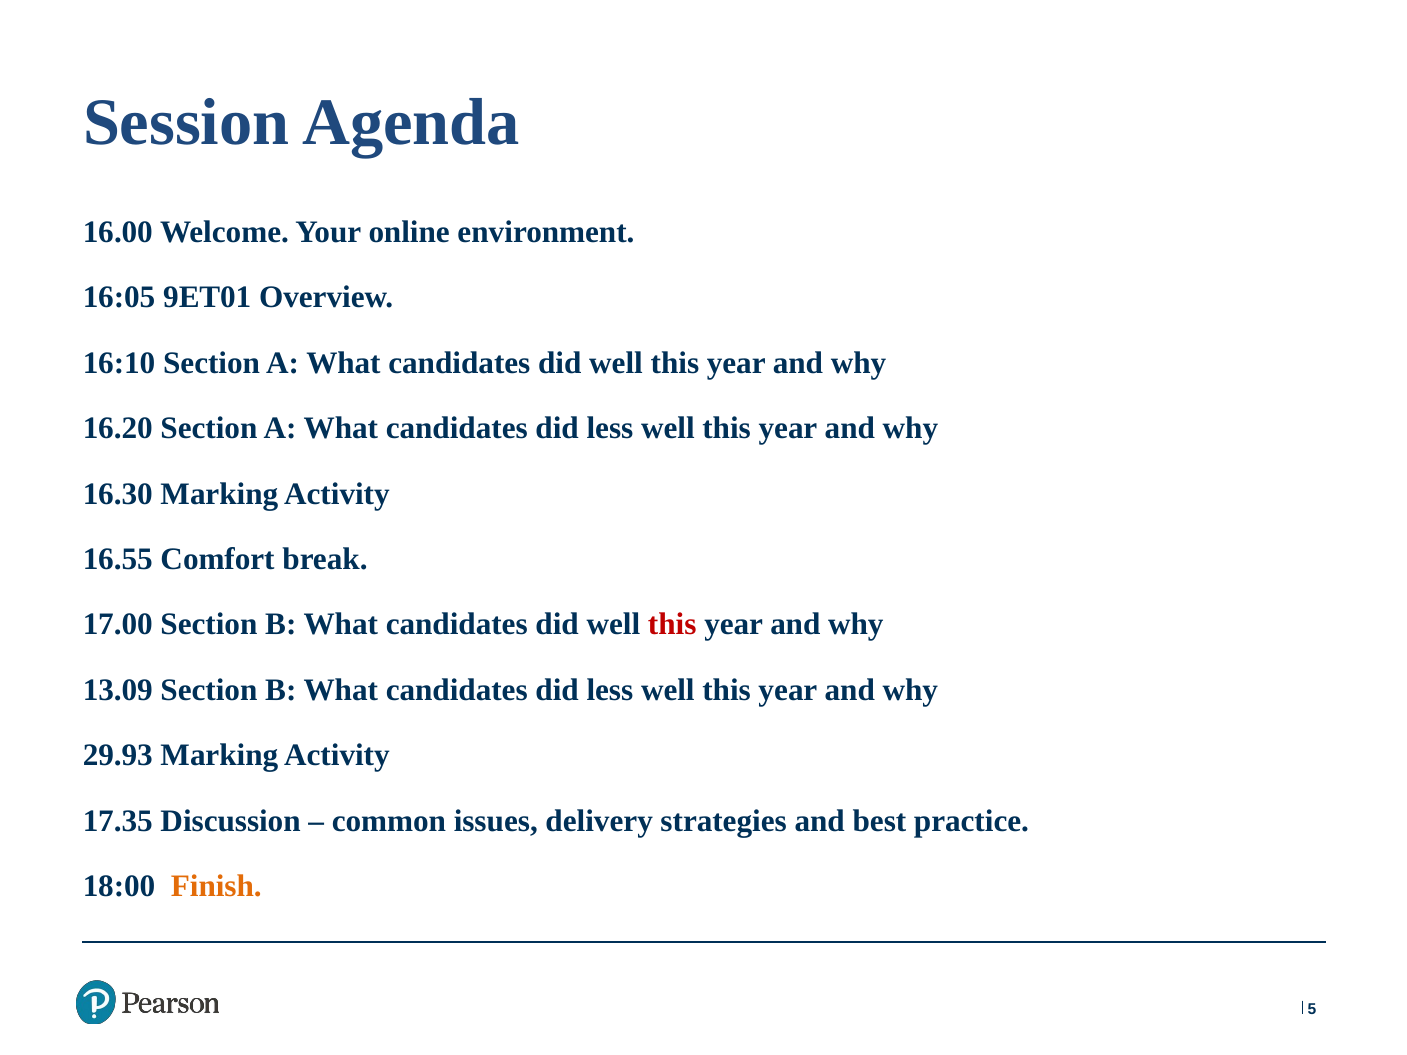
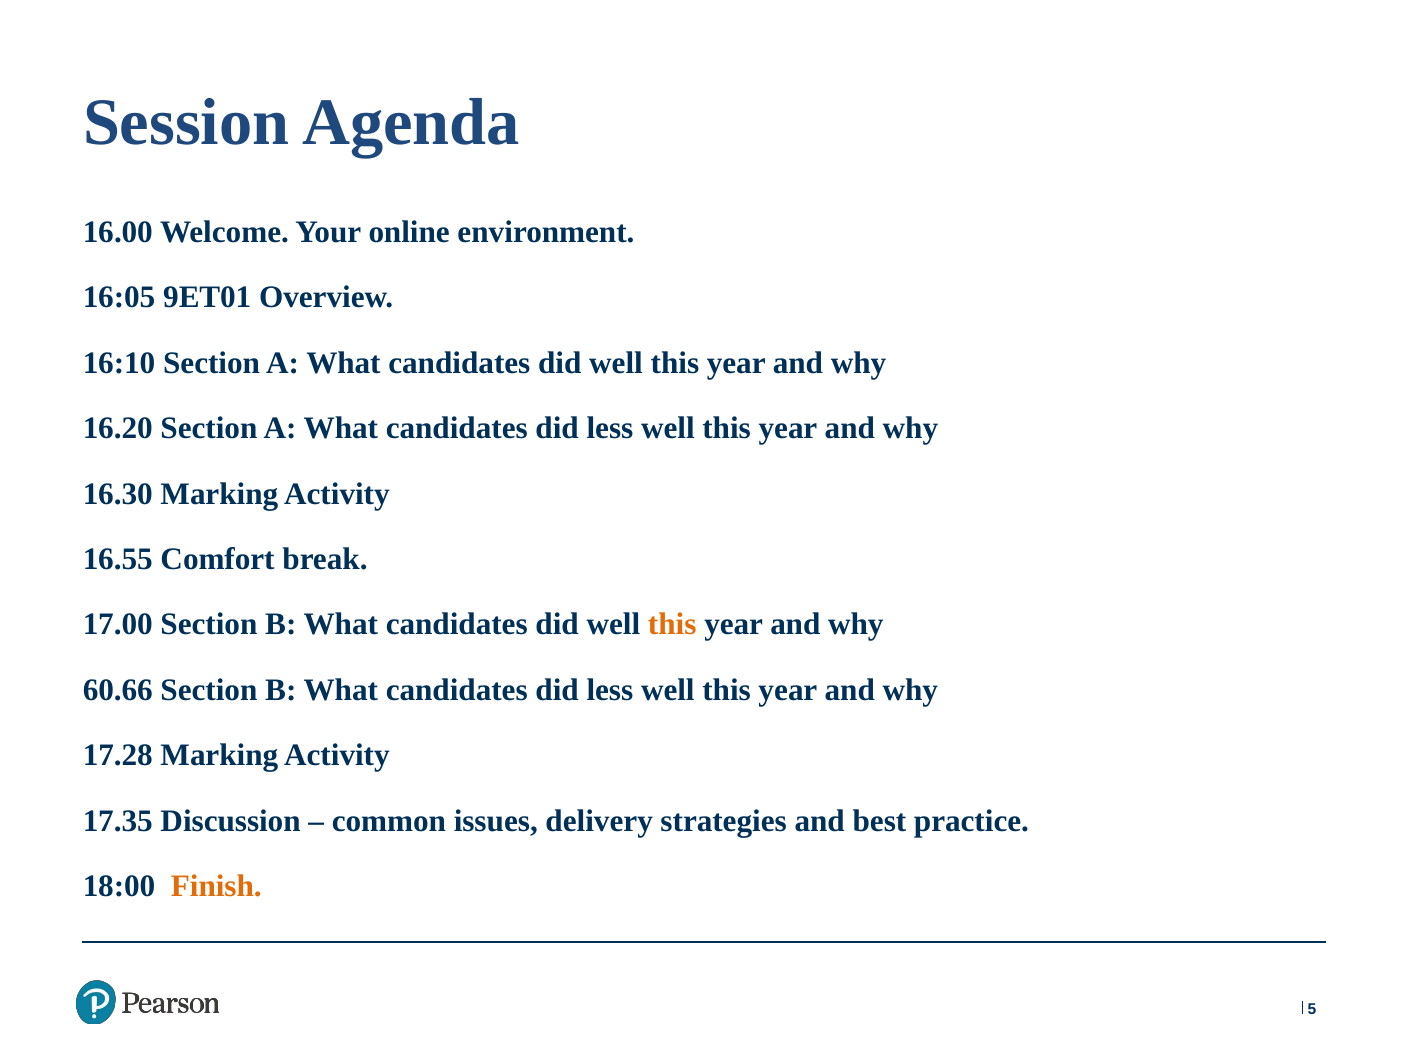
this at (672, 625) colour: red -> orange
13.09: 13.09 -> 60.66
29.93: 29.93 -> 17.28
